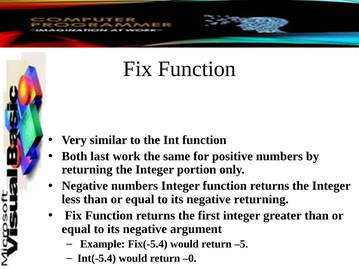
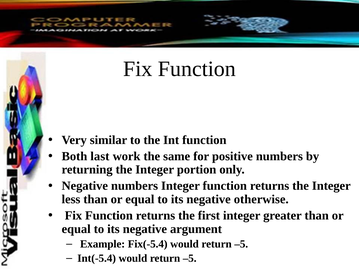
negative returning: returning -> otherwise
Int(-5.4 would return –0: –0 -> –5
